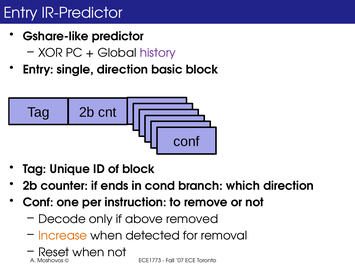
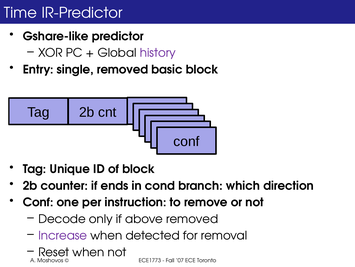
Entry at (21, 13): Entry -> Time
single direction: direction -> removed
Increase colour: orange -> purple
